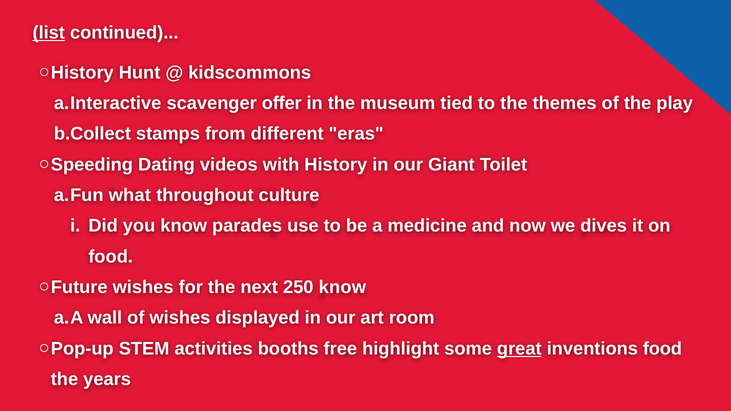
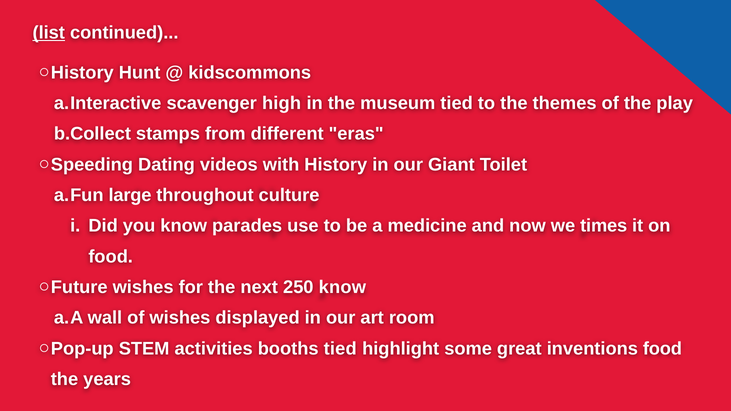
offer: offer -> high
what: what -> large
dives: dives -> times
booths free: free -> tied
great underline: present -> none
